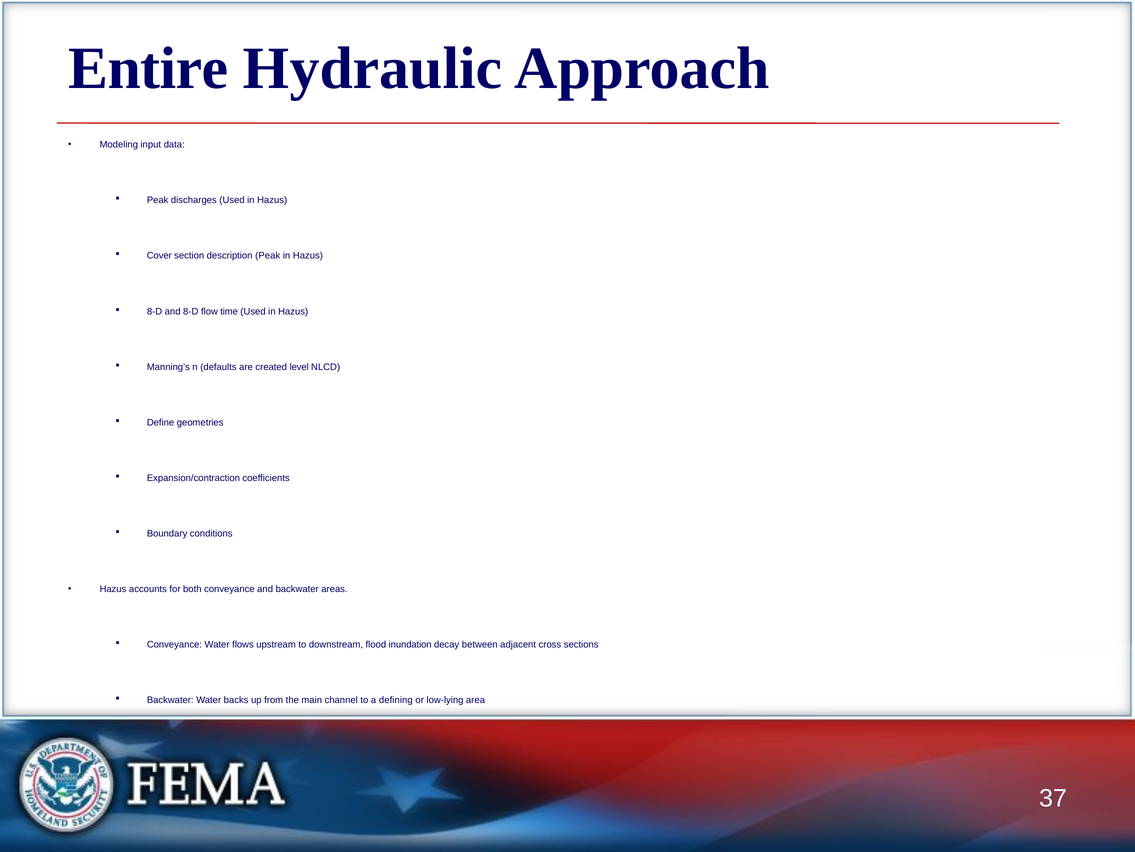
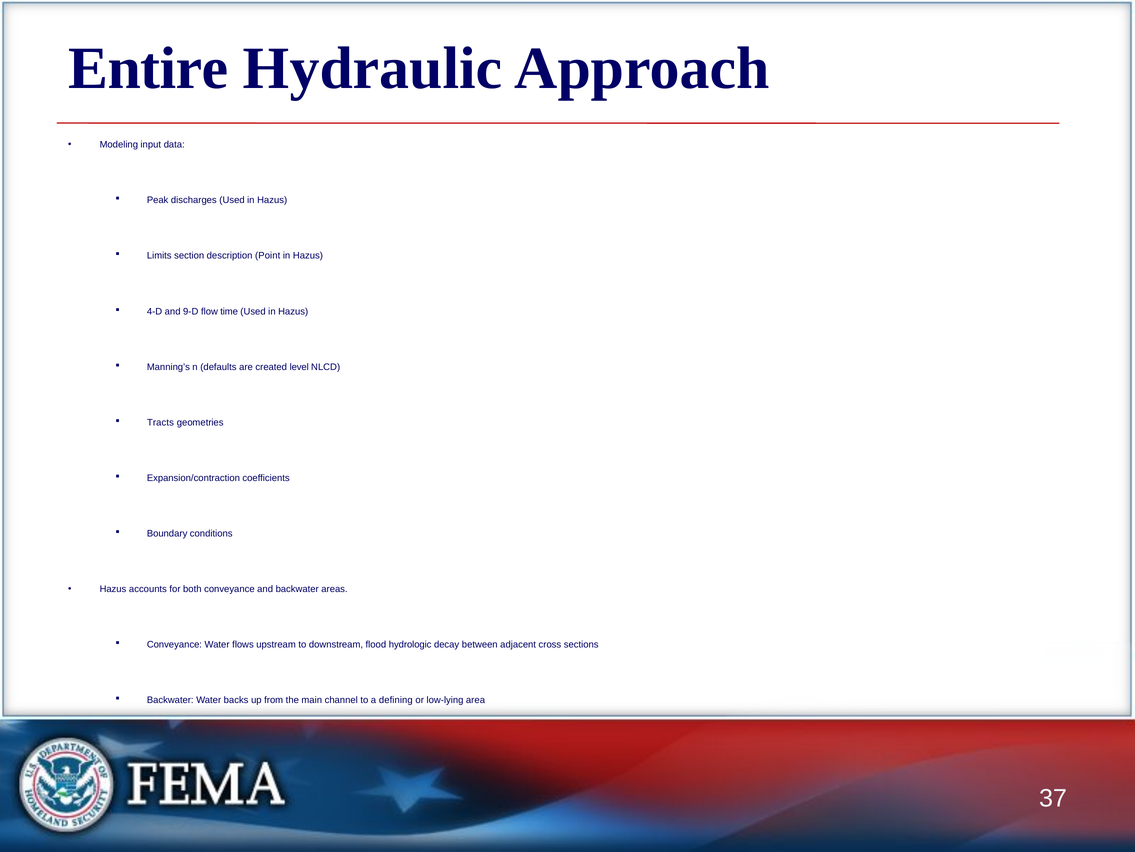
Cover: Cover -> Limits
description Peak: Peak -> Point
8-D at (155, 311): 8-D -> 4-D
and 8-D: 8-D -> 9-D
Define: Define -> Tracts
inundation: inundation -> hydrologic
